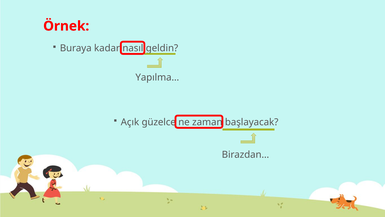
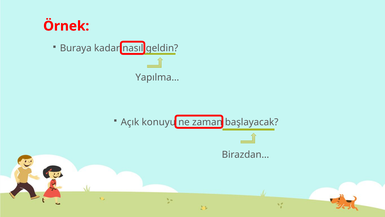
güzelce: güzelce -> konuyu
